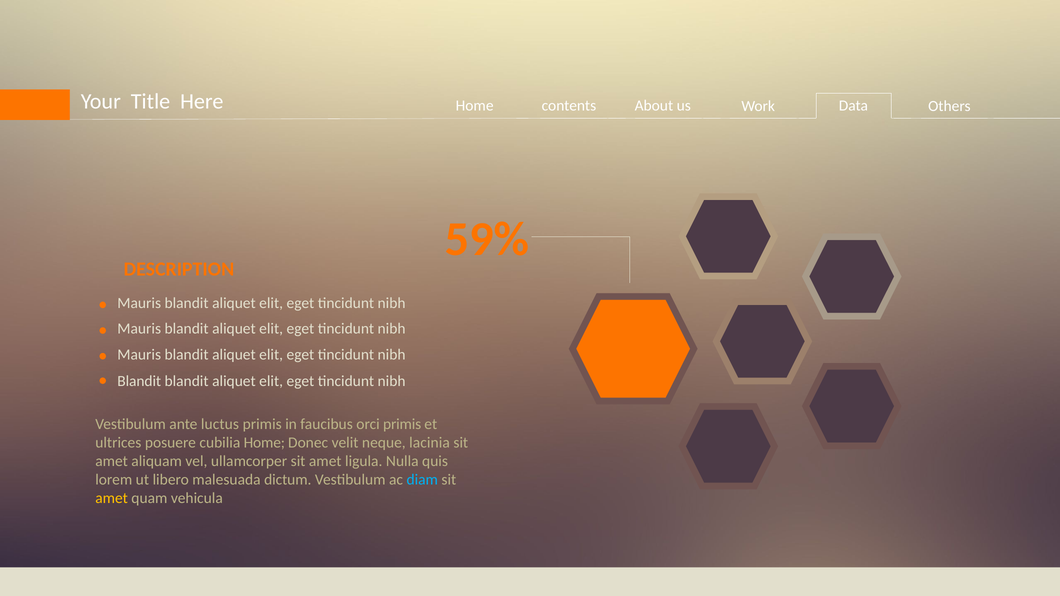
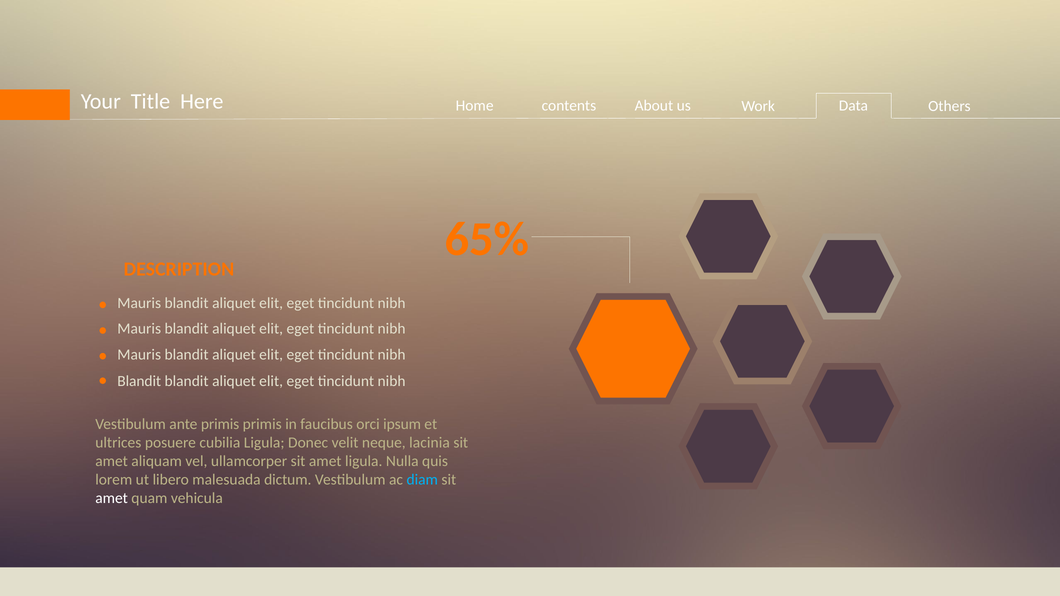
59%: 59% -> 65%
ante luctus: luctus -> primis
orci primis: primis -> ipsum
cubilia Home: Home -> Ligula
amet at (112, 498) colour: yellow -> white
